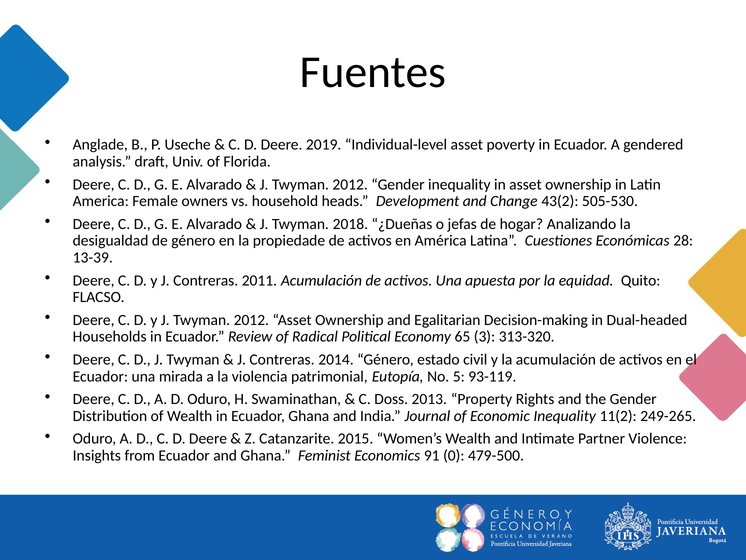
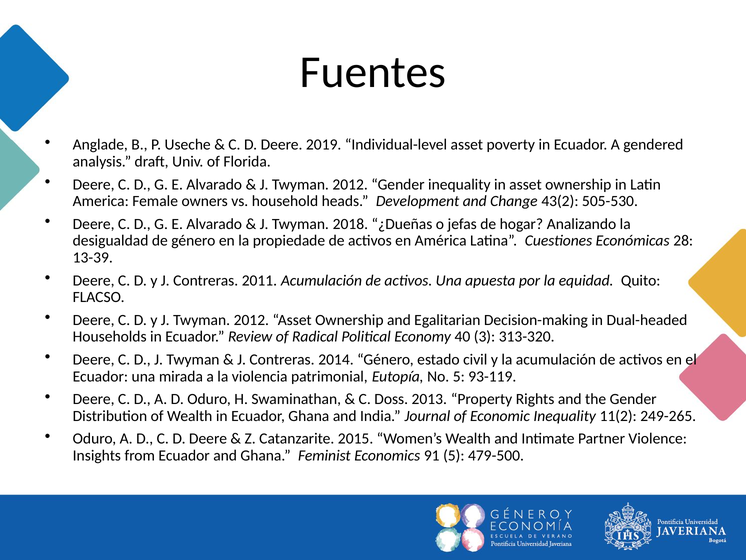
65: 65 -> 40
91 0: 0 -> 5
